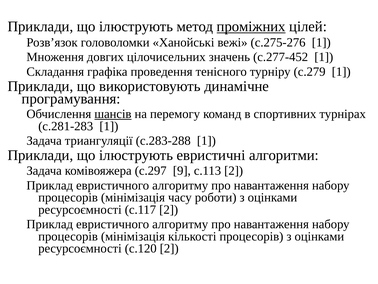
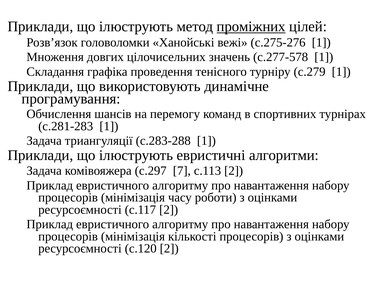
с.277-452: с.277-452 -> с.277-578
шансів underline: present -> none
9: 9 -> 7
